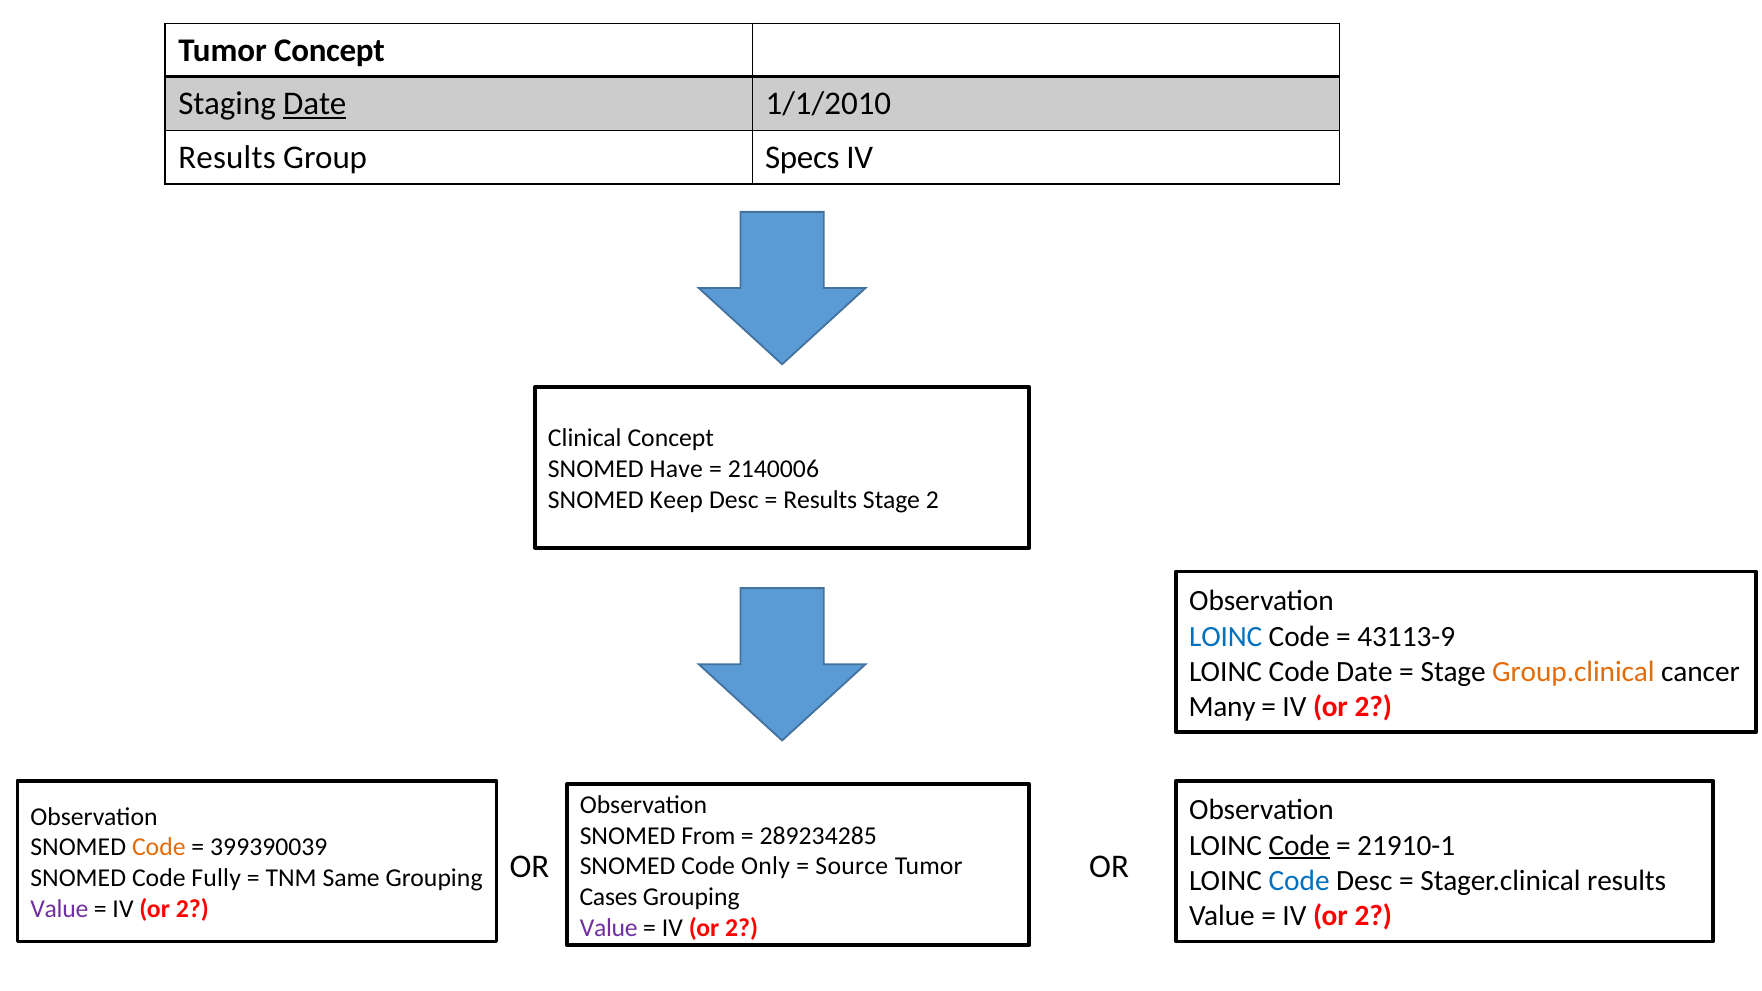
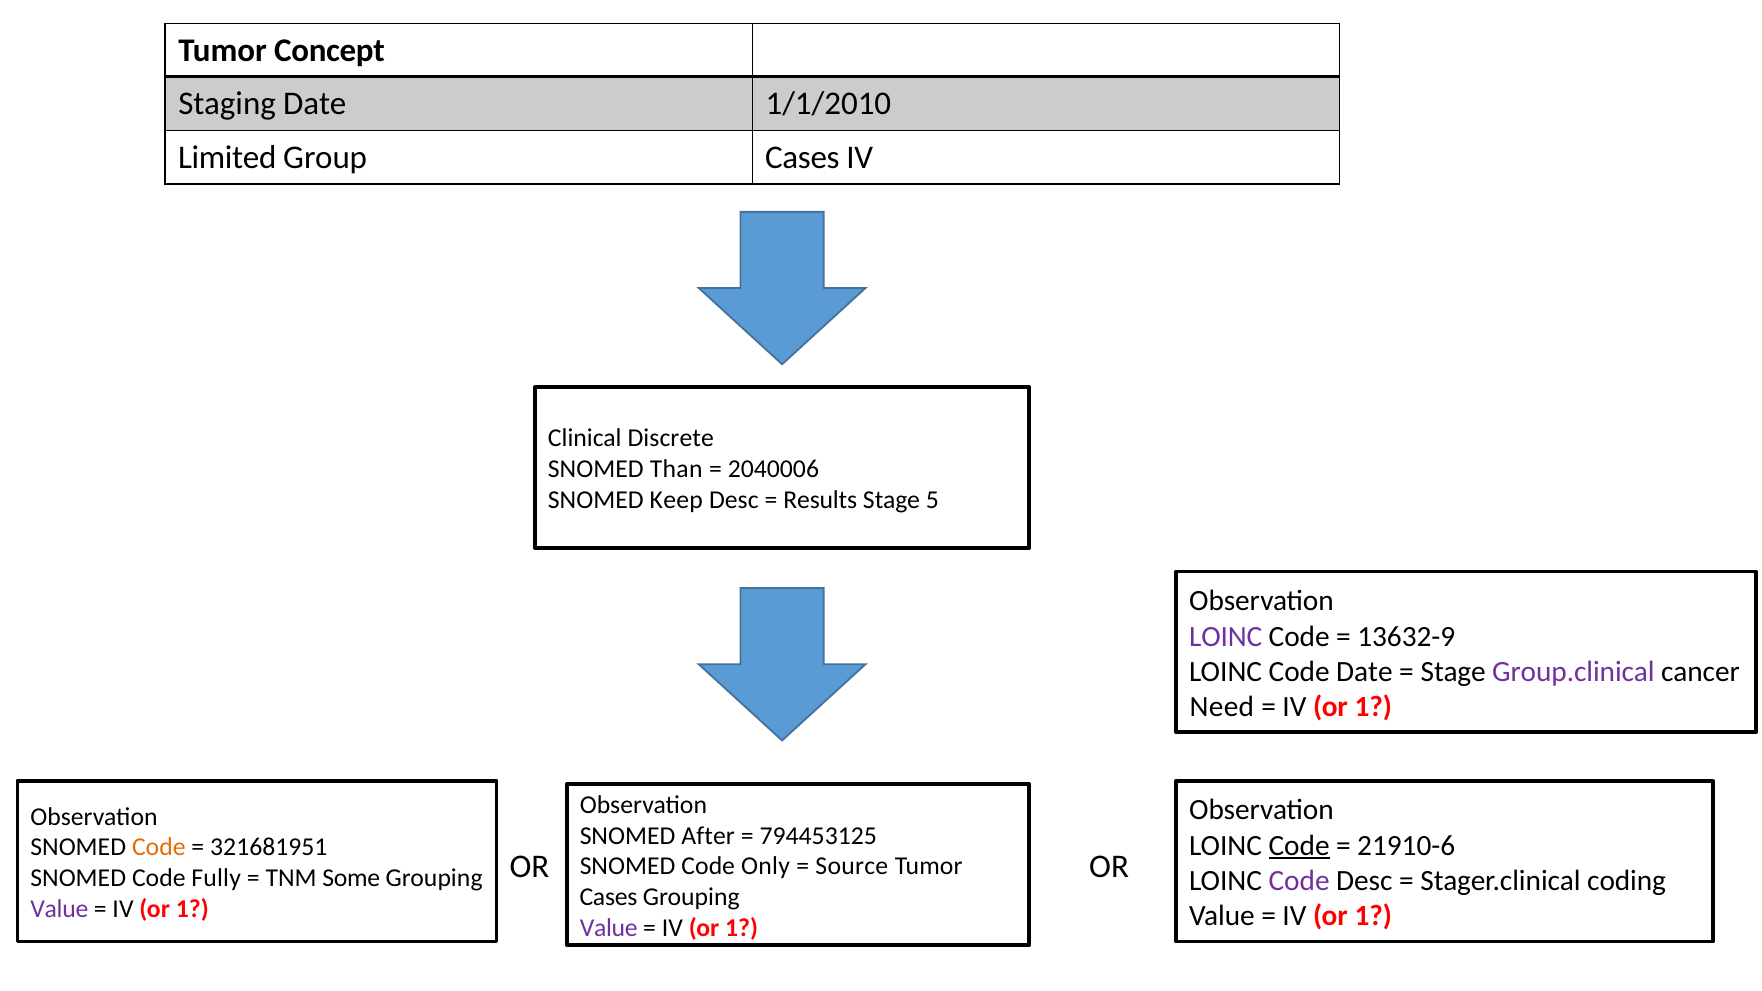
Date at (315, 104) underline: present -> none
Results at (227, 158): Results -> Limited
Group Specs: Specs -> Cases
Clinical Concept: Concept -> Discrete
Have: Have -> Than
2140006: 2140006 -> 2040006
Stage 2: 2 -> 5
LOINC at (1226, 636) colour: blue -> purple
43113-9: 43113-9 -> 13632-9
Group.clinical colour: orange -> purple
Many: Many -> Need
2 at (1373, 707): 2 -> 1
From: From -> After
289234285: 289234285 -> 794453125
21910-1: 21910-1 -> 21910-6
399390039: 399390039 -> 321681951
Same: Same -> Some
Code at (1299, 881) colour: blue -> purple
Stager.clinical results: results -> coding
2 at (192, 909): 2 -> 1
2 at (1373, 916): 2 -> 1
2 at (742, 928): 2 -> 1
